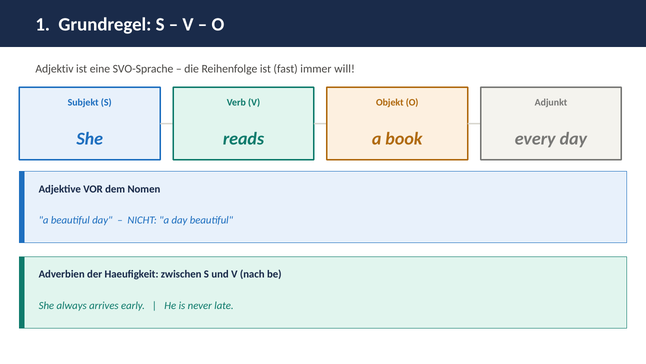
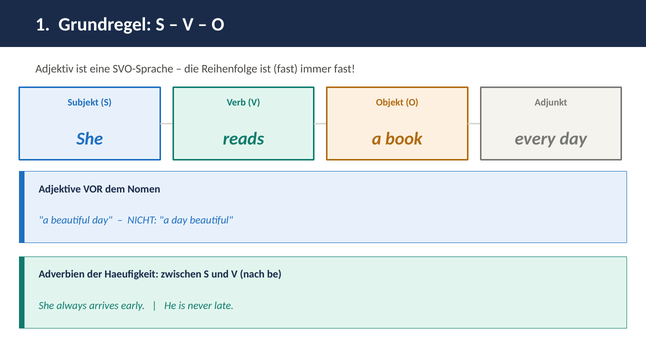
immer will: will -> fast
